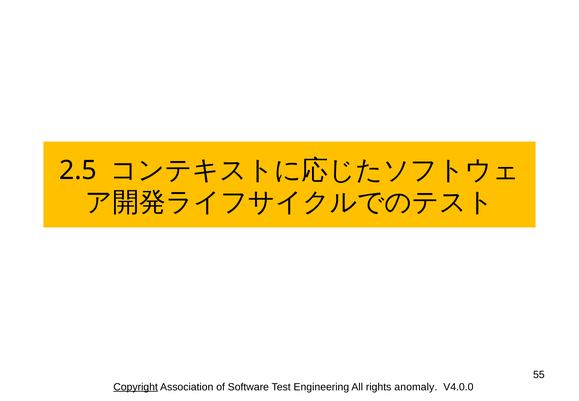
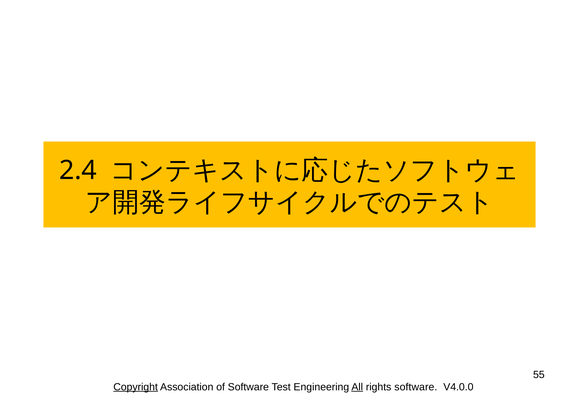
2.5: 2.5 -> 2.4
All underline: none -> present
rights anomaly: anomaly -> software
